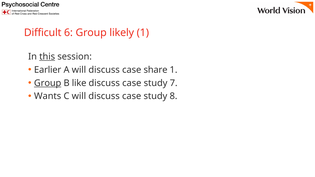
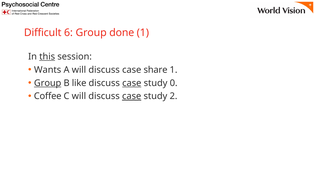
likely: likely -> done
Earlier: Earlier -> Wants
case at (132, 83) underline: none -> present
7: 7 -> 0
Wants: Wants -> Coffee
case at (132, 96) underline: none -> present
8: 8 -> 2
